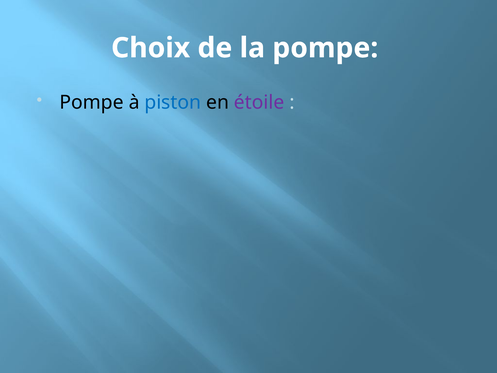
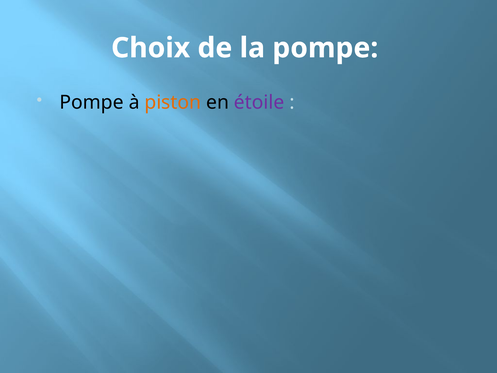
piston colour: blue -> orange
